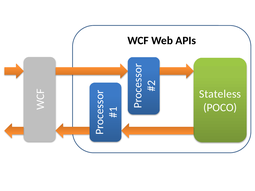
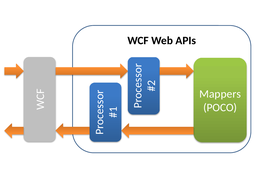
Stateless: Stateless -> Mappers
